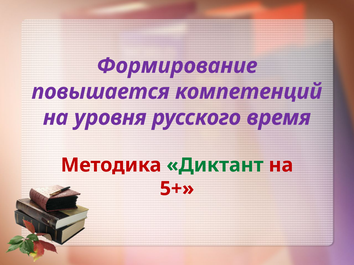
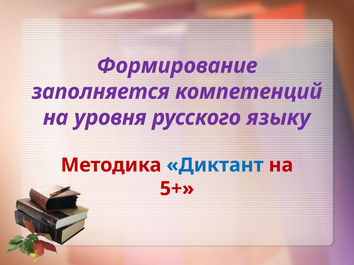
повышается: повышается -> заполняется
время: время -> языку
Диктант colour: green -> blue
